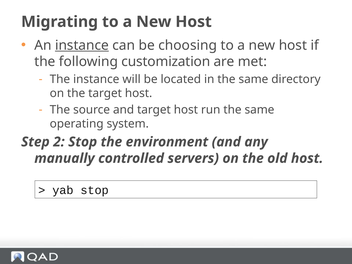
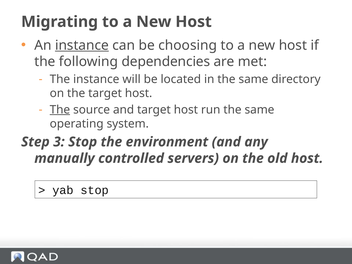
customization: customization -> dependencies
The at (60, 110) underline: none -> present
2: 2 -> 3
